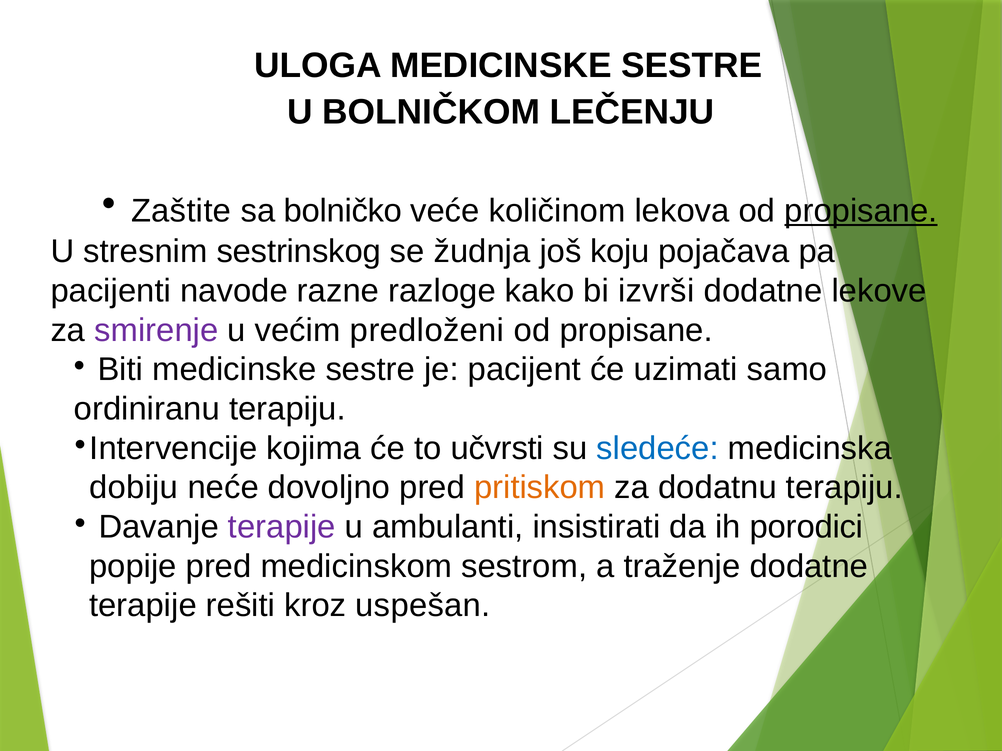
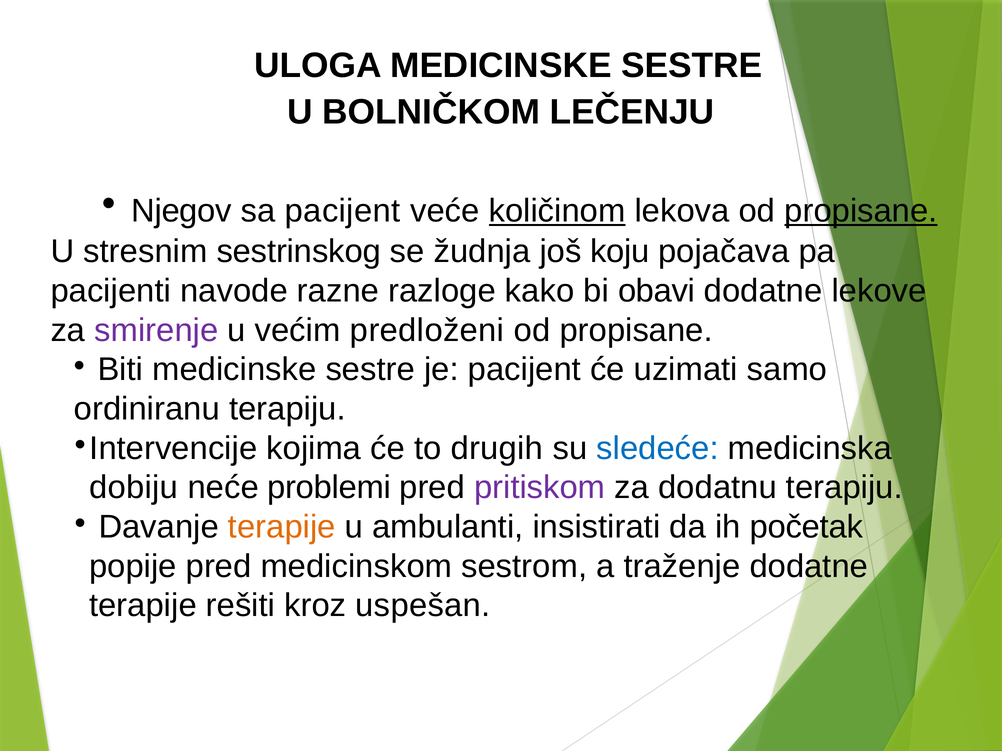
Zaštite: Zaštite -> Njegov
sa bolničko: bolničko -> pacijent
količinom underline: none -> present
izvrši: izvrši -> obavi
učvrsti: učvrsti -> drugih
dovoljno: dovoljno -> problemi
pritiskom colour: orange -> purple
terapije at (282, 527) colour: purple -> orange
porodici: porodici -> početak
